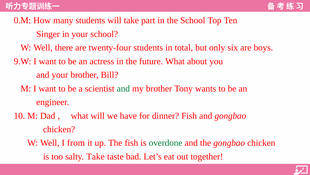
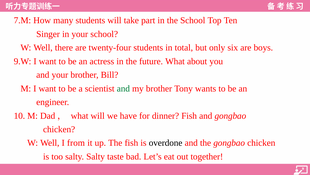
0.M: 0.M -> 7.M
overdone colour: green -> black
salty Take: Take -> Salty
